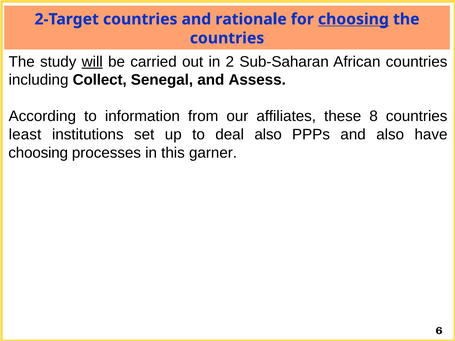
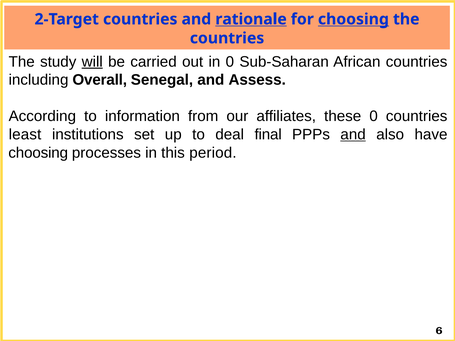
rationale underline: none -> present
in 2: 2 -> 0
Collect: Collect -> Overall
these 8: 8 -> 0
deal also: also -> final
and at (353, 135) underline: none -> present
garner: garner -> period
